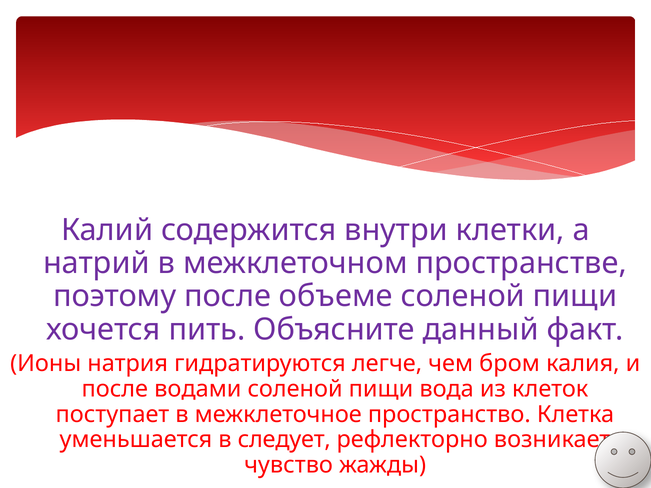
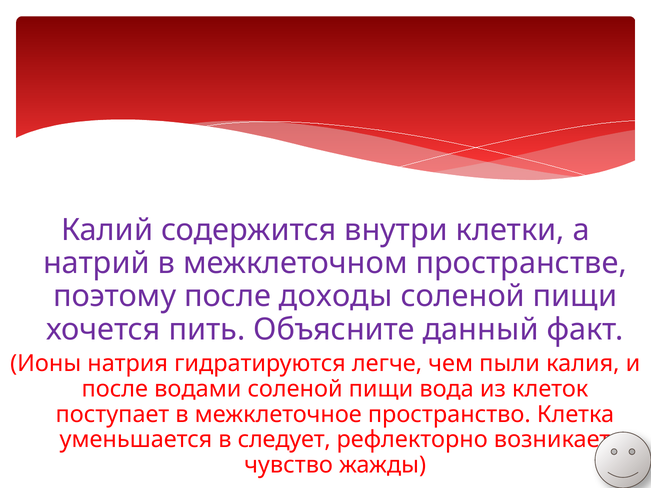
объеме: объеме -> доходы
бром: бром -> пыли
